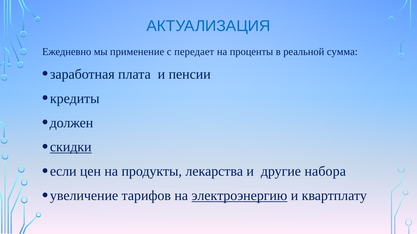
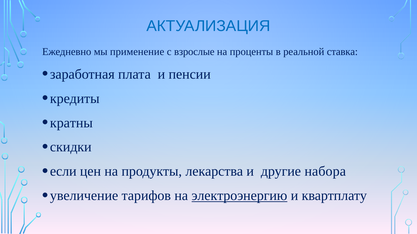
передает: передает -> взрослые
сумма: сумма -> ставка
должен: должен -> кратны
скидки underline: present -> none
